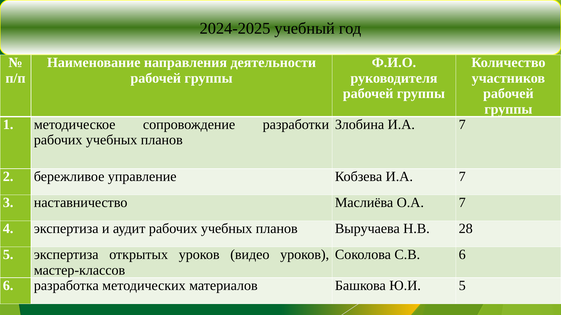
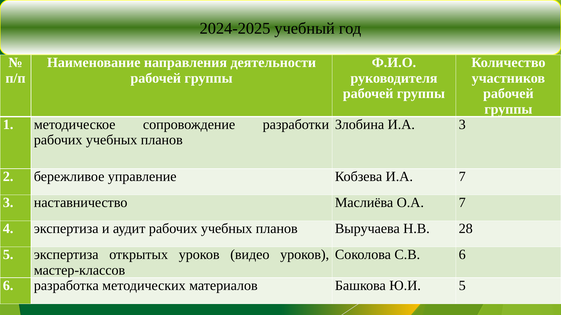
Злобина И.А 7: 7 -> 3
